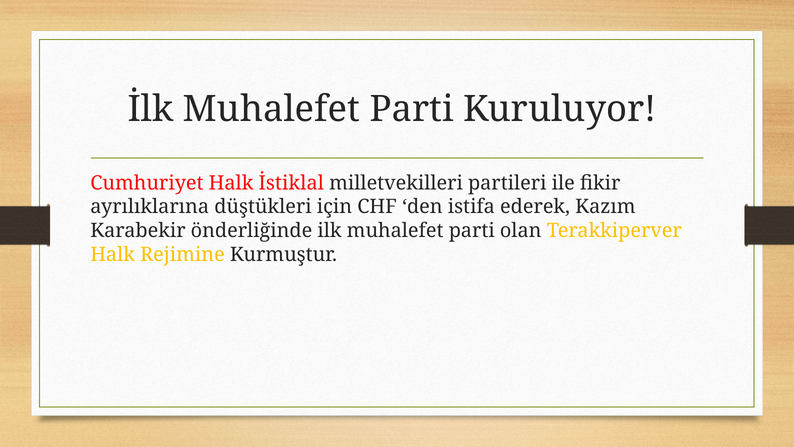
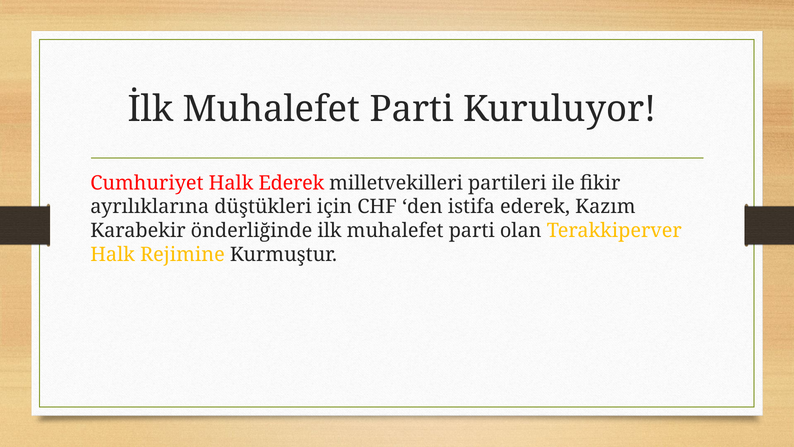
Halk İstiklal: İstiklal -> Ederek
